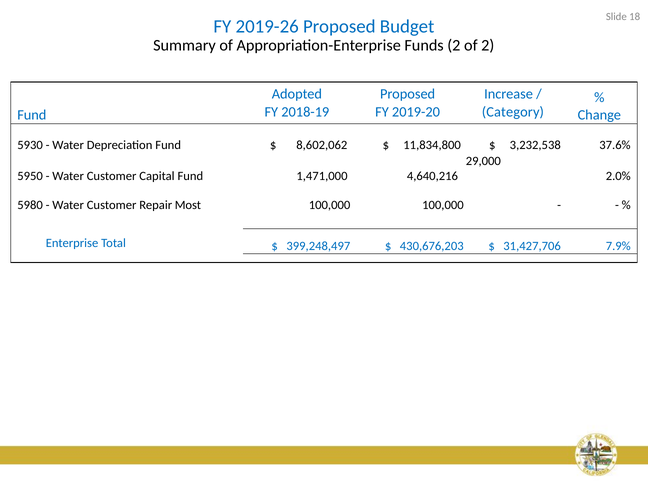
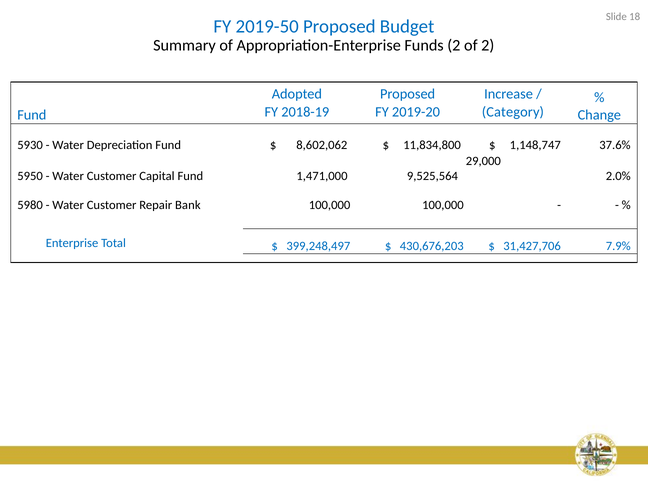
2019-26: 2019-26 -> 2019-50
3,232,538: 3,232,538 -> 1,148,747
4,640,216: 4,640,216 -> 9,525,564
Most: Most -> Bank
